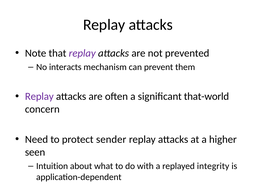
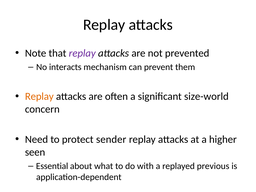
Replay at (39, 96) colour: purple -> orange
that-world: that-world -> size-world
Intuition: Intuition -> Essential
integrity: integrity -> previous
